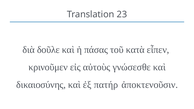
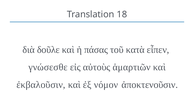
23: 23 -> 18
κρινοῦμεν: κρινοῦμεν -> γνώσεσθε
γνώσεσθε: γνώσεσθε -> ἁμαρτιῶν
δικαιοσύνης: δικαιοσύνης -> ἐκβαλοῦσιν
πατήρ: πατήρ -> νόμον
